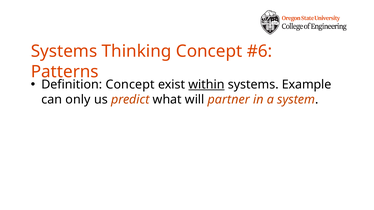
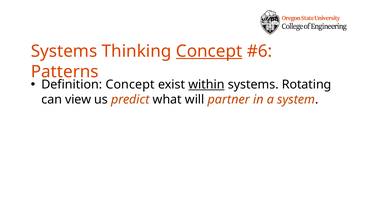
Concept at (209, 51) underline: none -> present
Example: Example -> Rotating
only: only -> view
